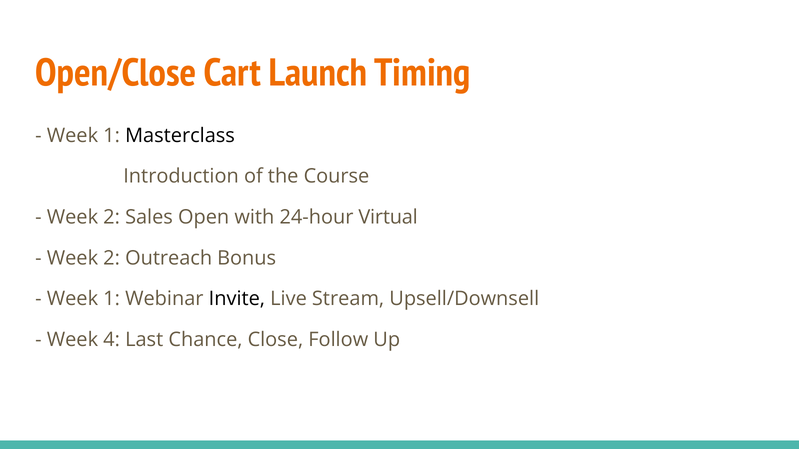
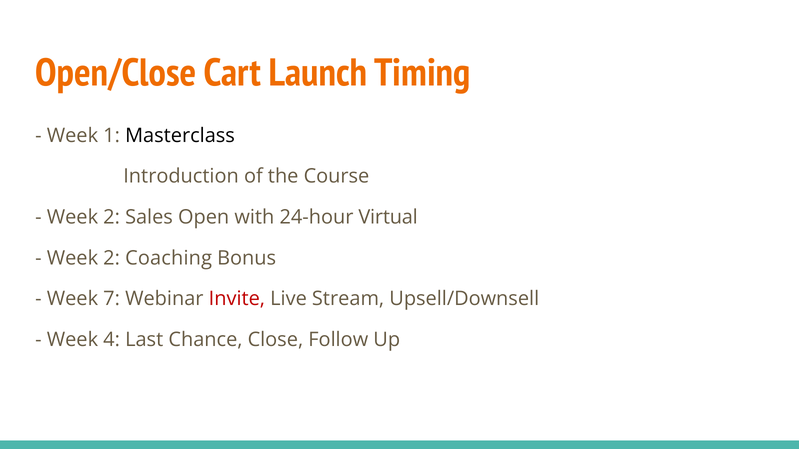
Outreach: Outreach -> Coaching
1 at (112, 299): 1 -> 7
Invite colour: black -> red
